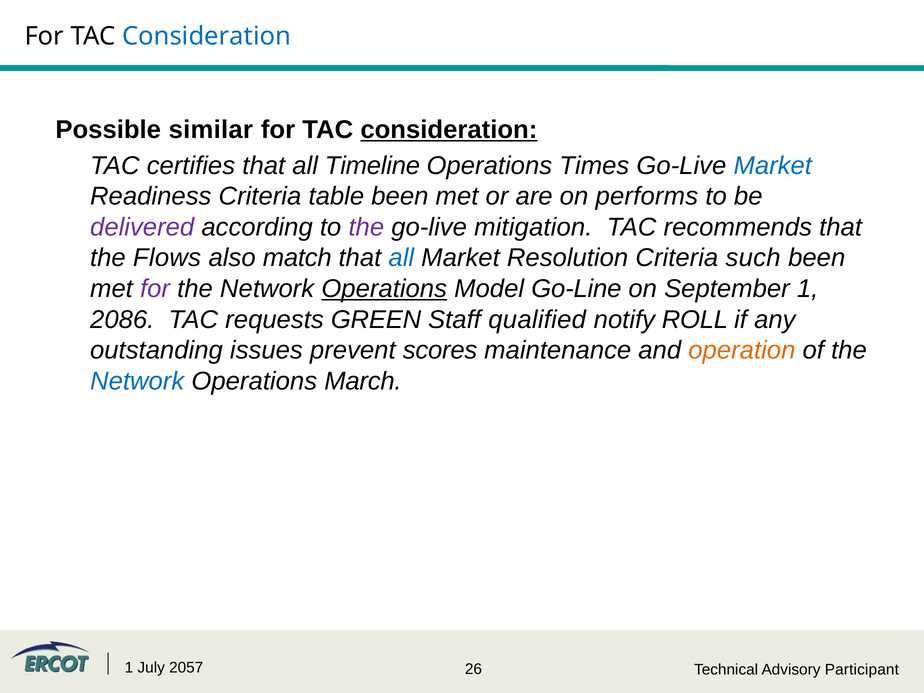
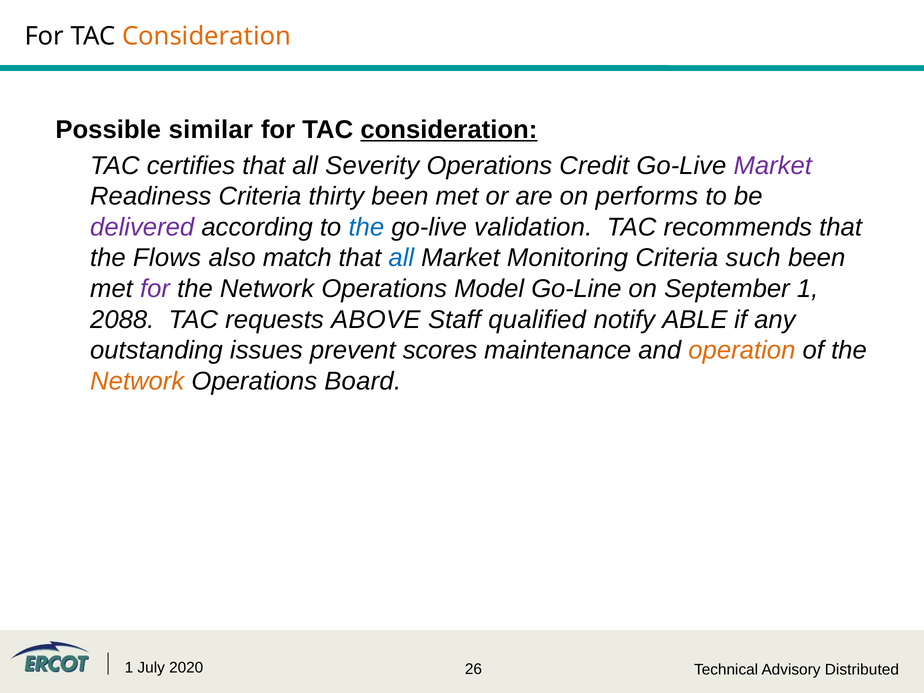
Consideration at (207, 36) colour: blue -> orange
Timeline: Timeline -> Severity
Times: Times -> Credit
Market at (773, 166) colour: blue -> purple
table: table -> thirty
the at (366, 227) colour: purple -> blue
mitigation: mitigation -> validation
Resolution: Resolution -> Monitoring
Operations at (384, 289) underline: present -> none
2086: 2086 -> 2088
GREEN: GREEN -> ABOVE
ROLL: ROLL -> ABLE
Network at (137, 381) colour: blue -> orange
March: March -> Board
2057: 2057 -> 2020
Participant: Participant -> Distributed
